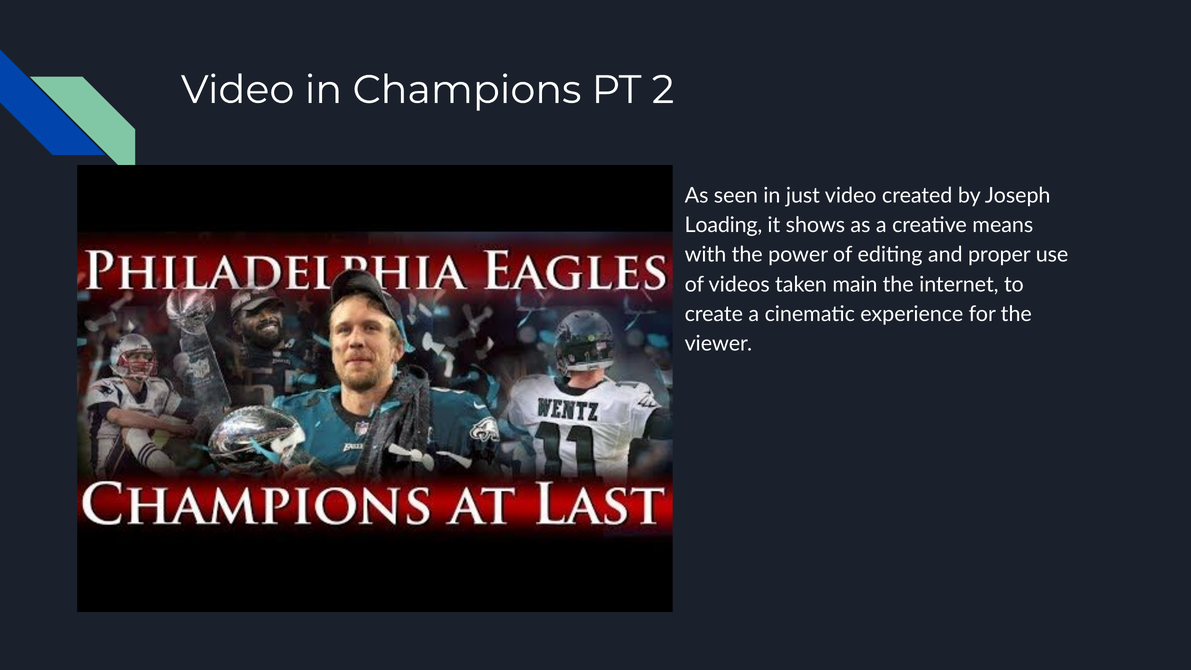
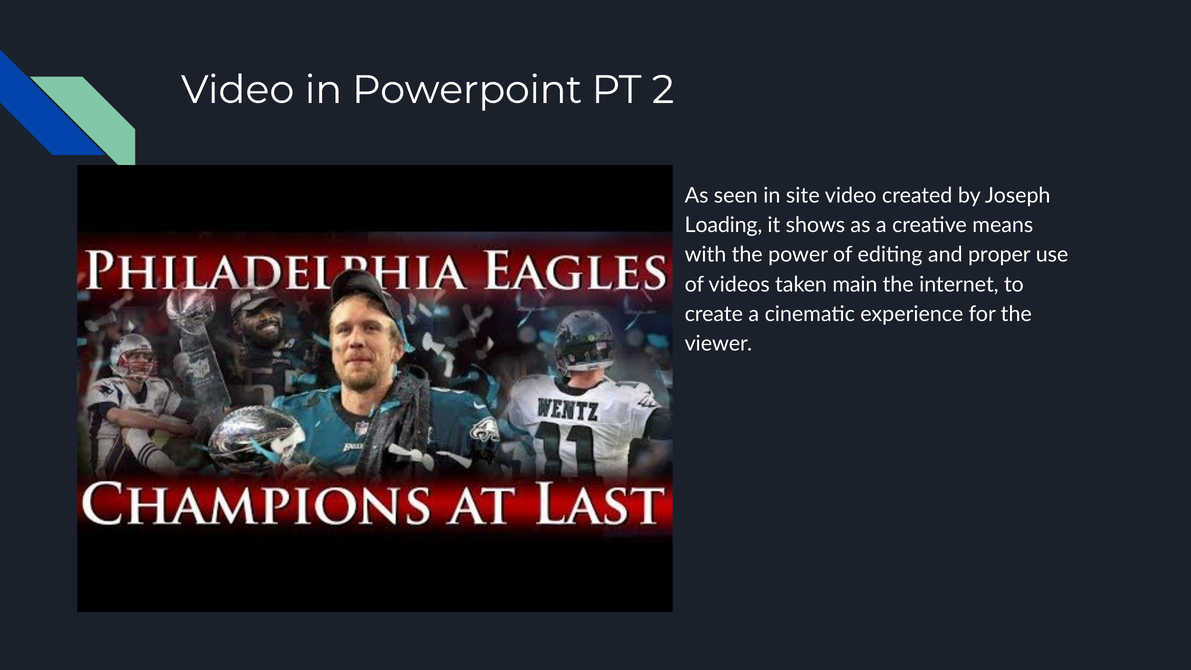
Champions: Champions -> Powerpoint
just: just -> site
